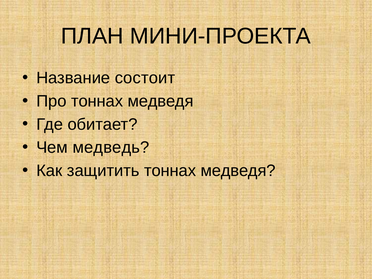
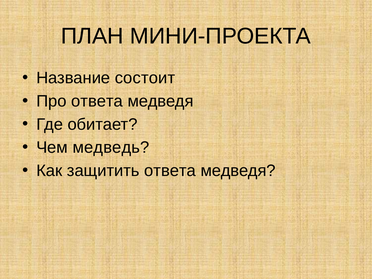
Про тоннах: тоннах -> ответа
защитить тоннах: тоннах -> ответа
